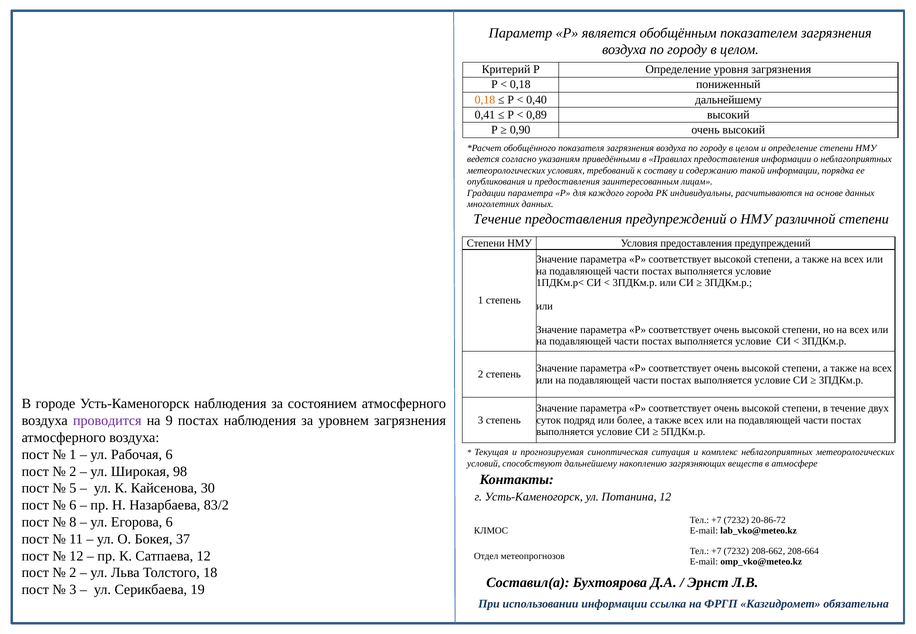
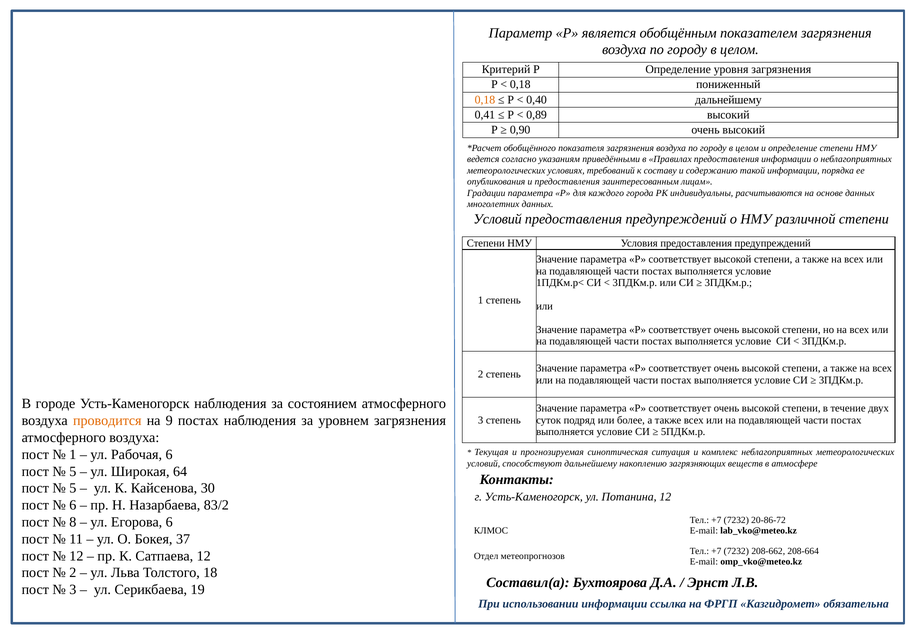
Течение at (497, 219): Течение -> Условий
проводится colour: purple -> orange
2 at (73, 472): 2 -> 5
98: 98 -> 64
